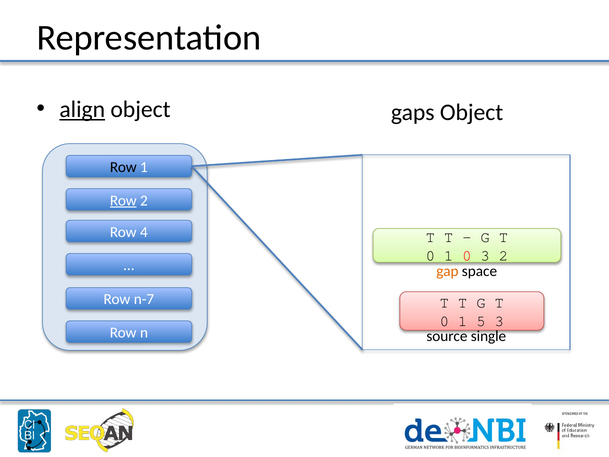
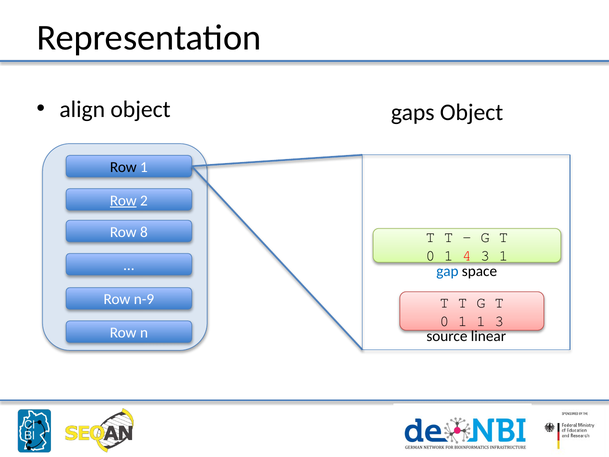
align underline: present -> none
4: 4 -> 8
1 0: 0 -> 4
3 2: 2 -> 1
gap colour: orange -> blue
n-7: n-7 -> n-9
1 5: 5 -> 1
single: single -> linear
